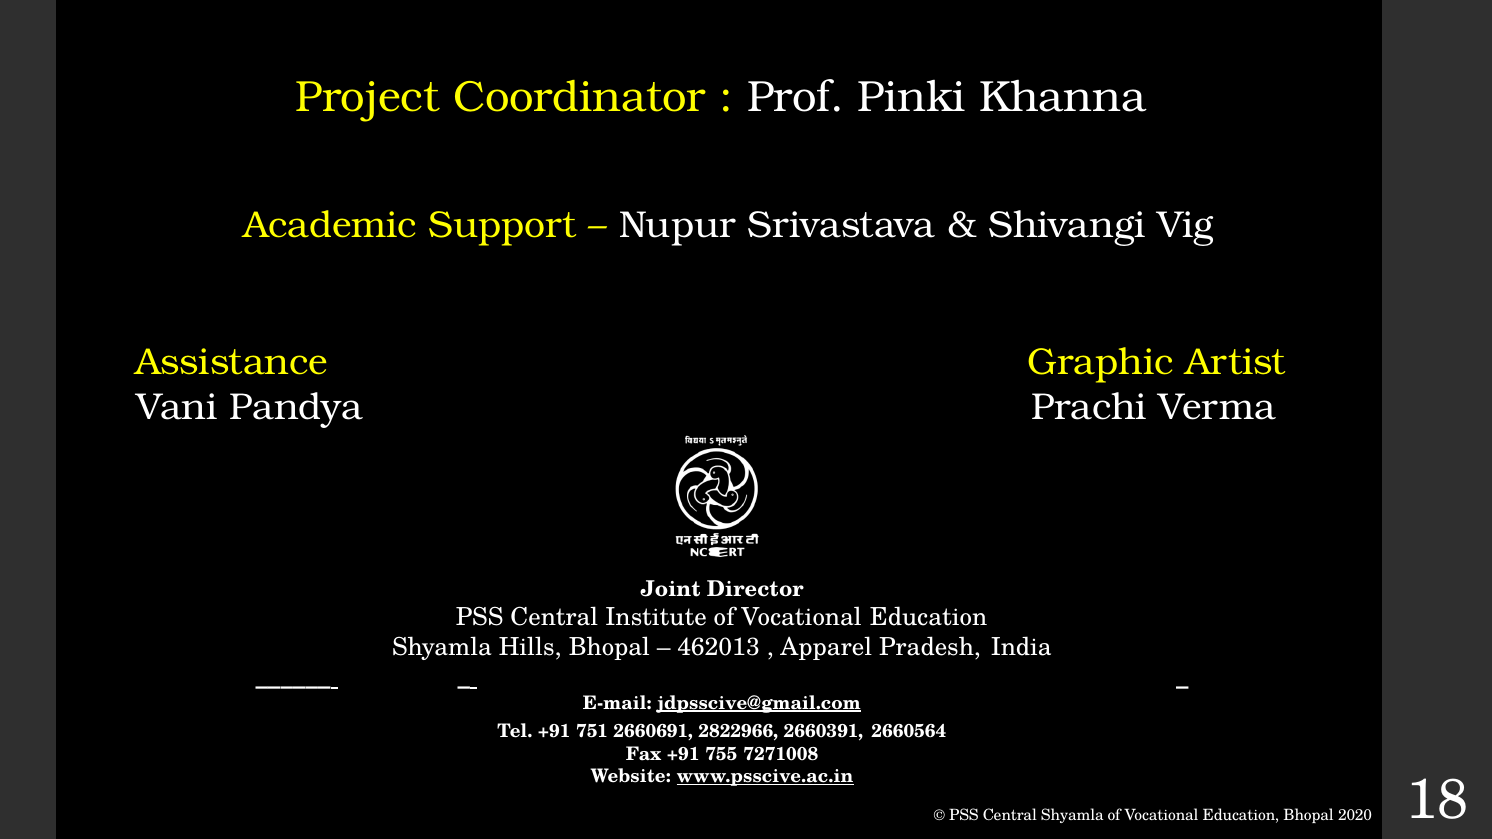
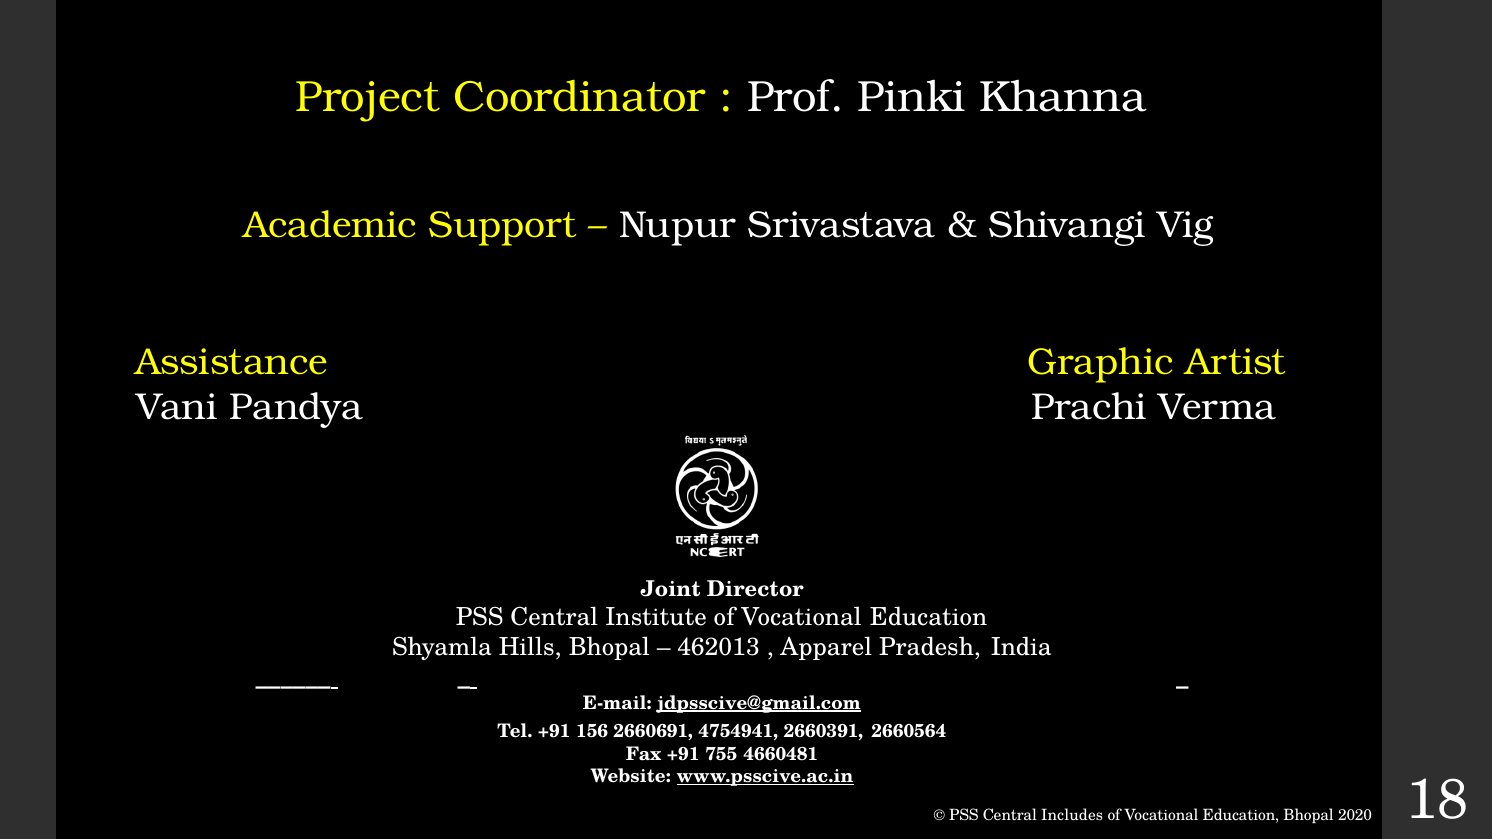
751: 751 -> 156
2822966: 2822966 -> 4754941
7271008: 7271008 -> 4660481
Central Shyamla: Shyamla -> Includes
